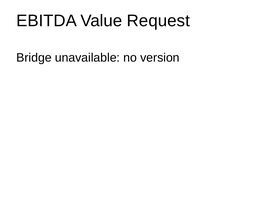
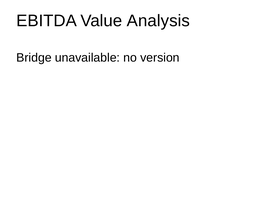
Request: Request -> Analysis
